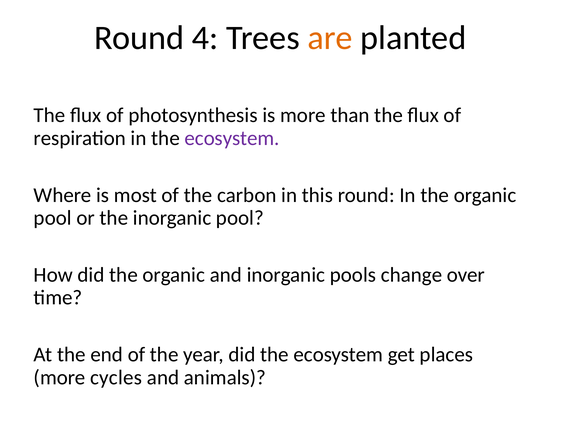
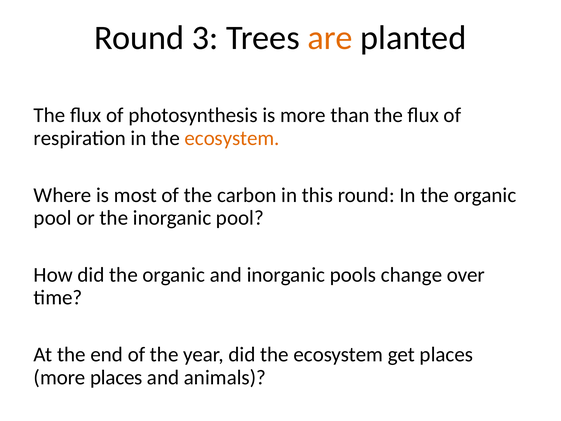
4: 4 -> 3
ecosystem at (232, 138) colour: purple -> orange
more cycles: cycles -> places
